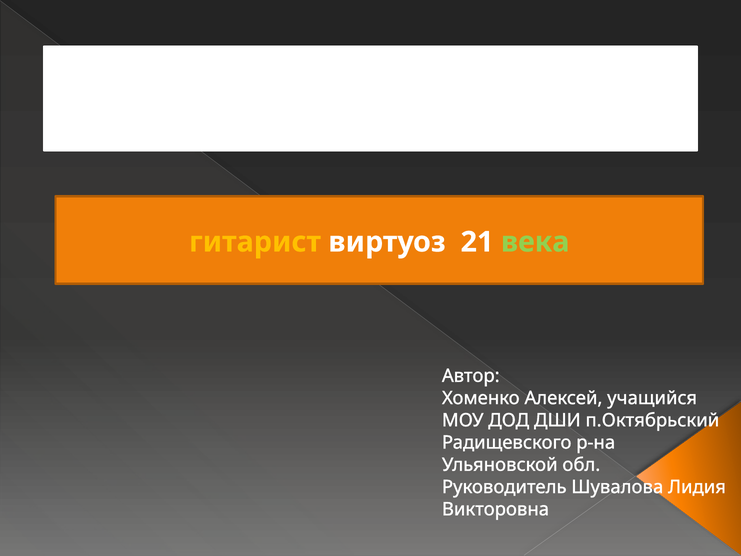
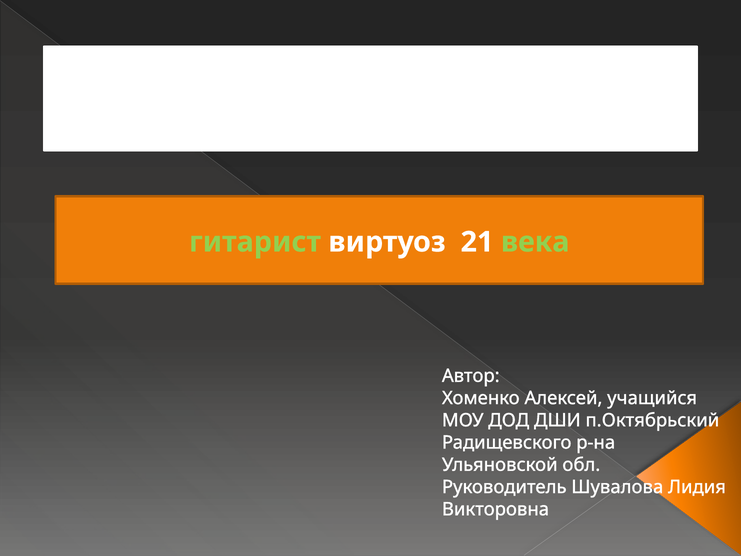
гитарист colour: yellow -> light green
